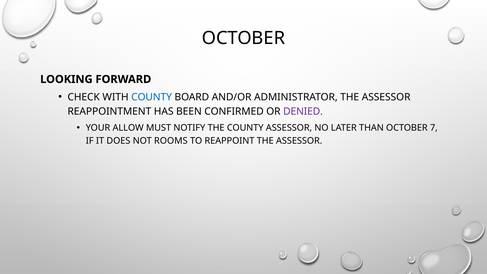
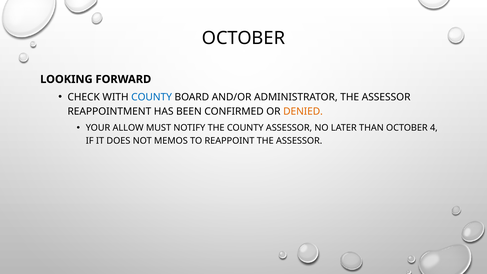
DENIED colour: purple -> orange
7: 7 -> 4
ROOMS: ROOMS -> MEMOS
